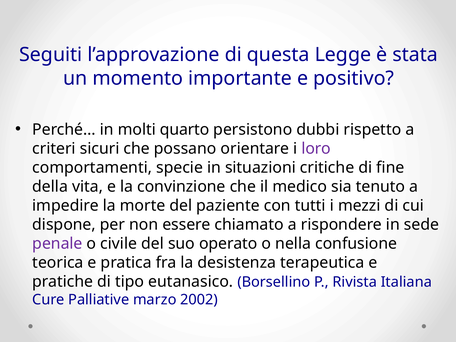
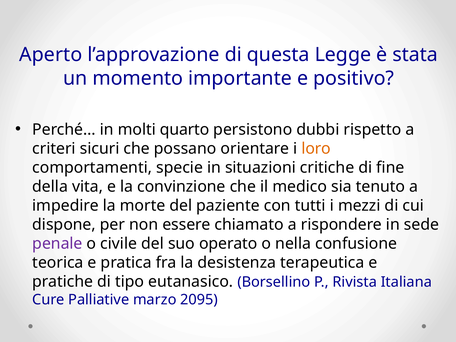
Seguiti: Seguiti -> Aperto
loro colour: purple -> orange
2002: 2002 -> 2095
